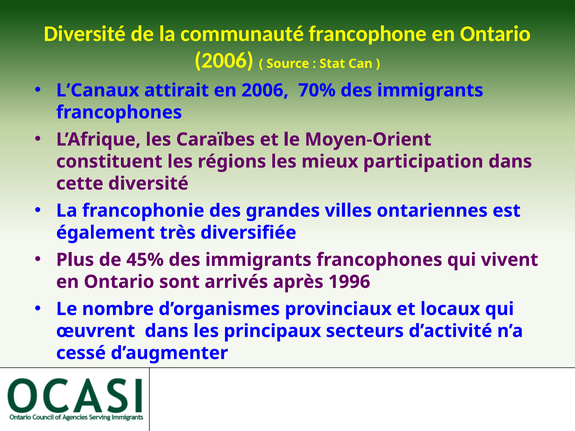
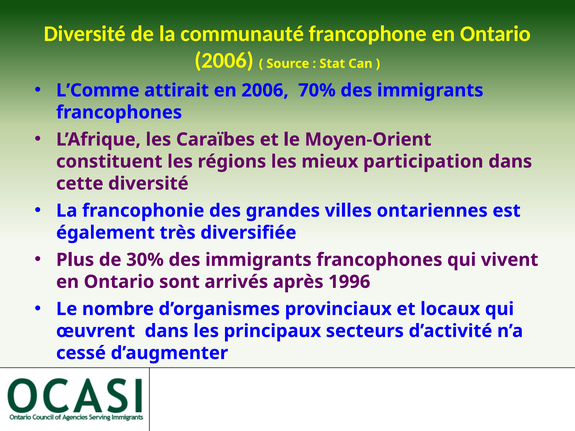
L’Canaux: L’Canaux -> L’Comme
45%: 45% -> 30%
